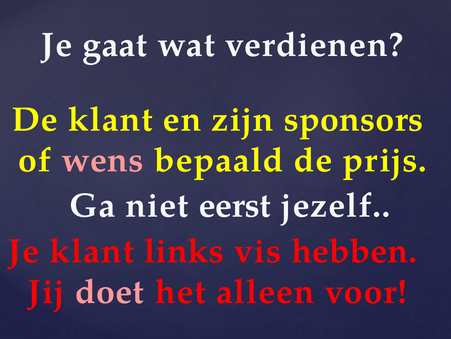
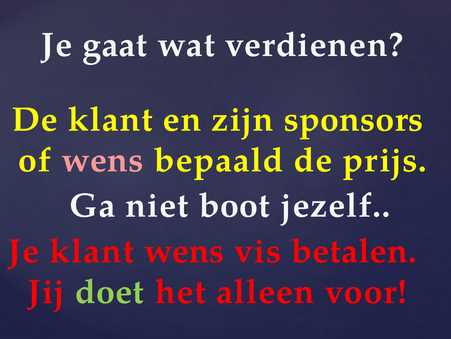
eerst: eerst -> boot
klant links: links -> wens
hebben: hebben -> betalen
doet colour: pink -> light green
